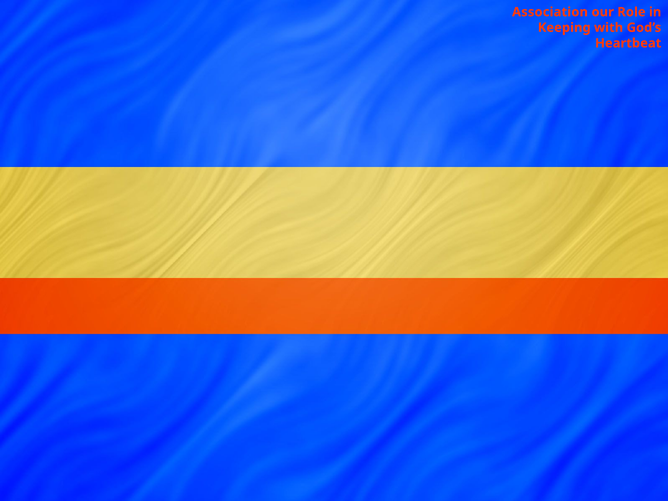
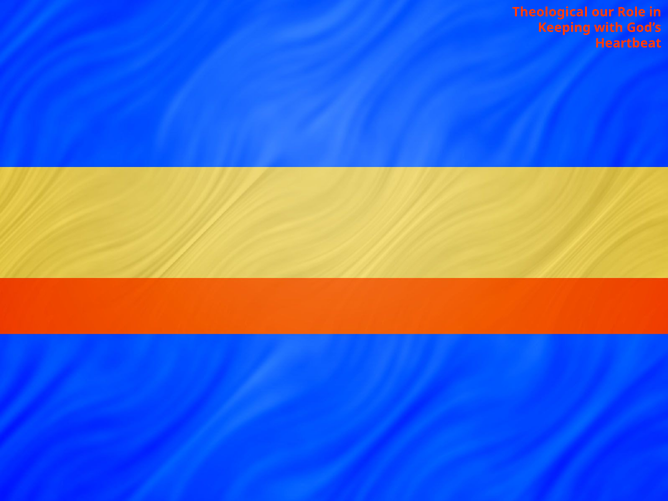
Association: Association -> Theological
